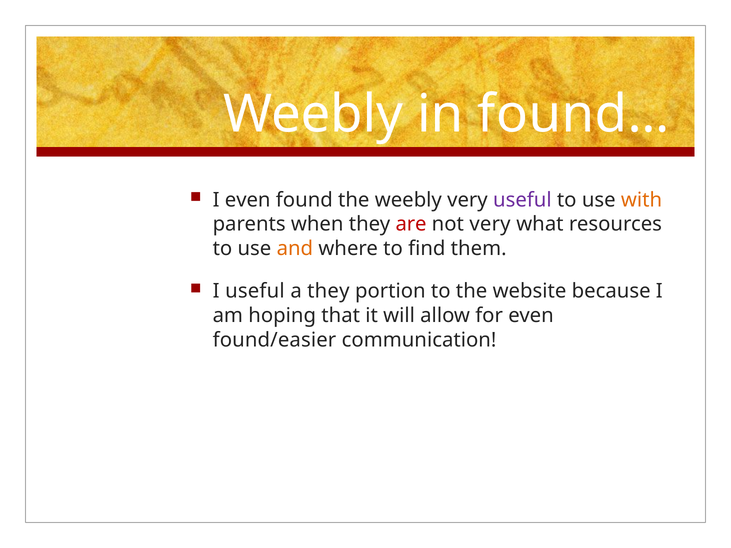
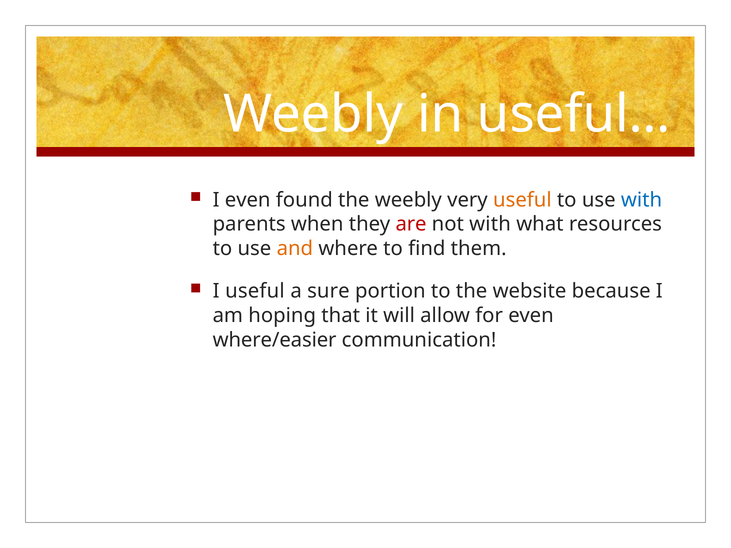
found…: found… -> useful…
useful at (522, 200) colour: purple -> orange
with at (642, 200) colour: orange -> blue
not very: very -> with
a they: they -> sure
found/easier: found/easier -> where/easier
